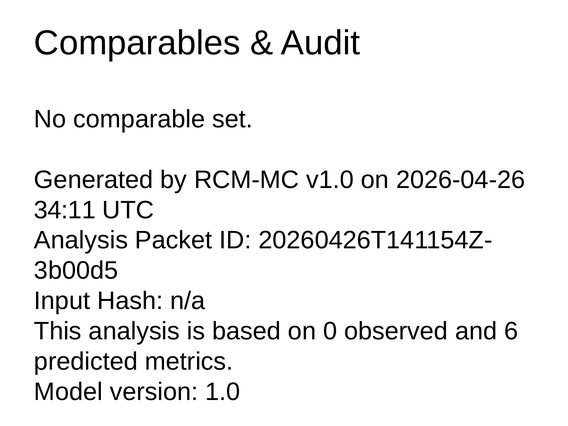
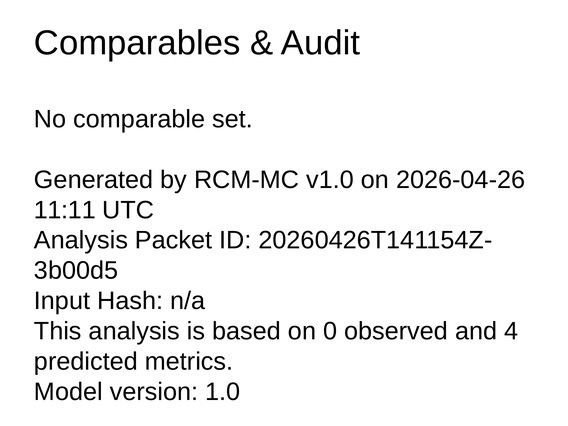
34:11: 34:11 -> 11:11
6: 6 -> 4
